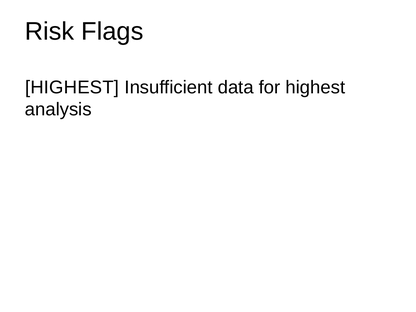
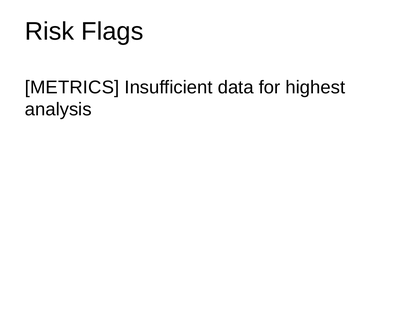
HIGHEST at (72, 87): HIGHEST -> METRICS
